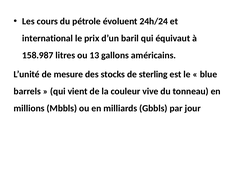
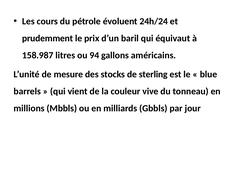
international: international -> prudemment
13: 13 -> 94
